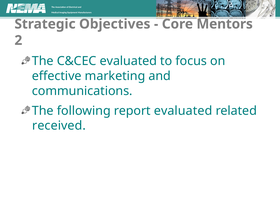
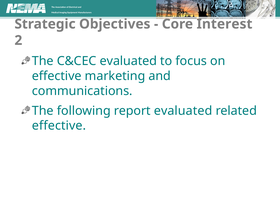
Mentors: Mentors -> Interest
received at (59, 126): received -> effective
